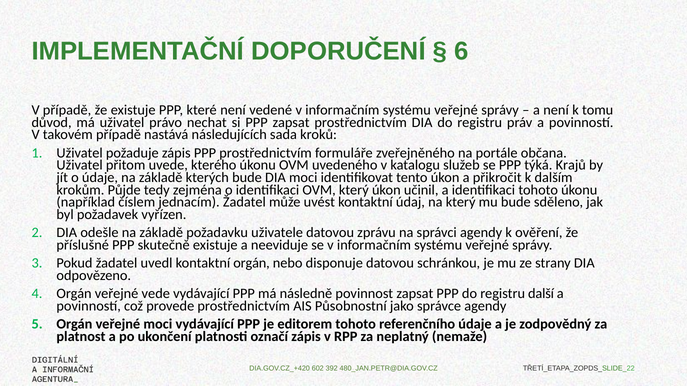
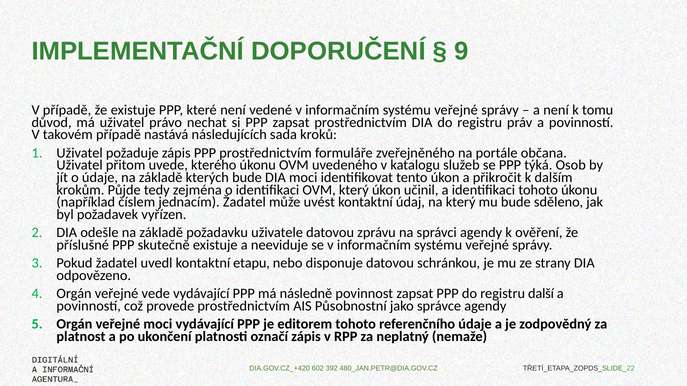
6: 6 -> 9
Krajů: Krajů -> Osob
kontaktní orgán: orgán -> etapu
